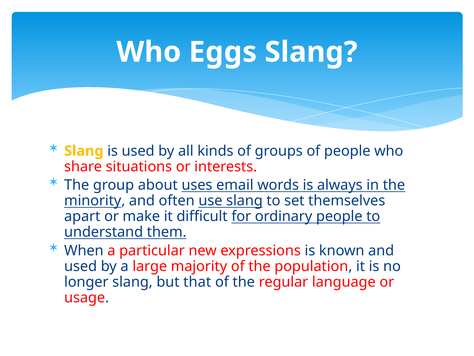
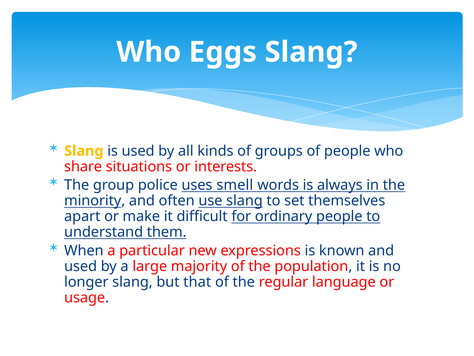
about: about -> police
email: email -> smell
